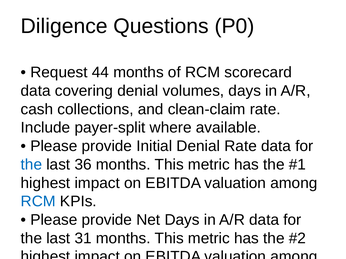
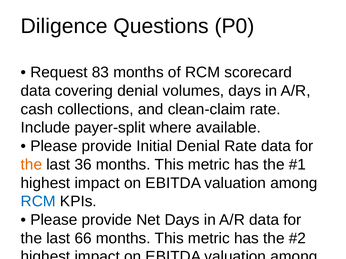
44: 44 -> 83
the at (31, 165) colour: blue -> orange
31: 31 -> 66
